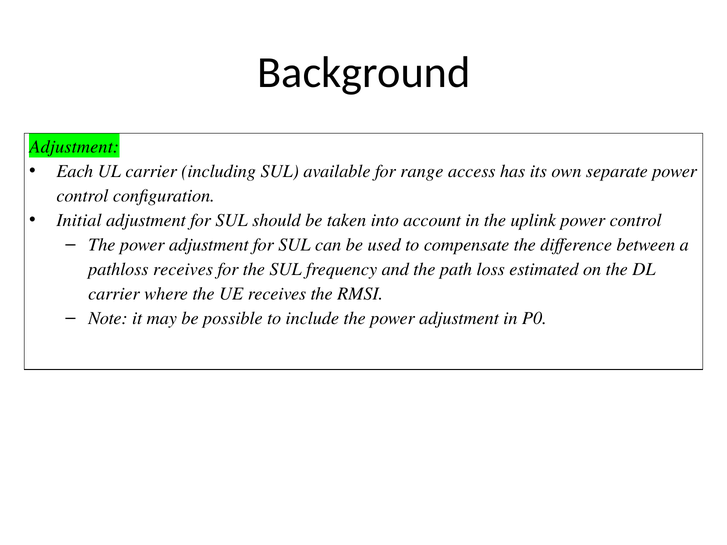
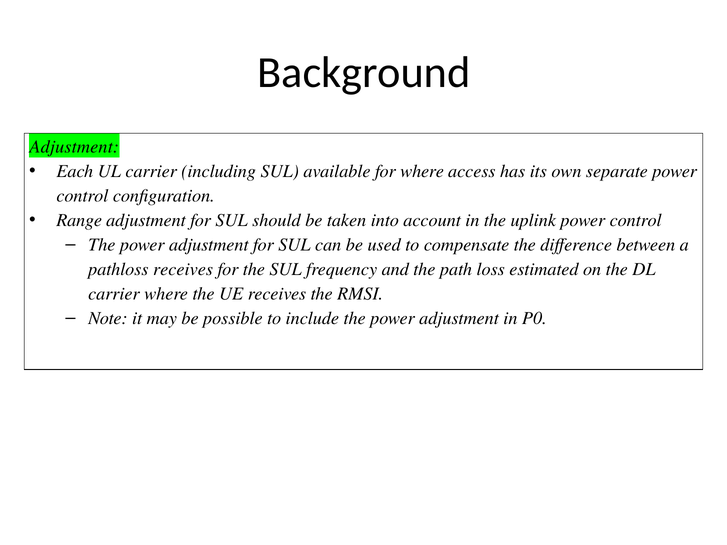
for range: range -> where
Initial: Initial -> Range
